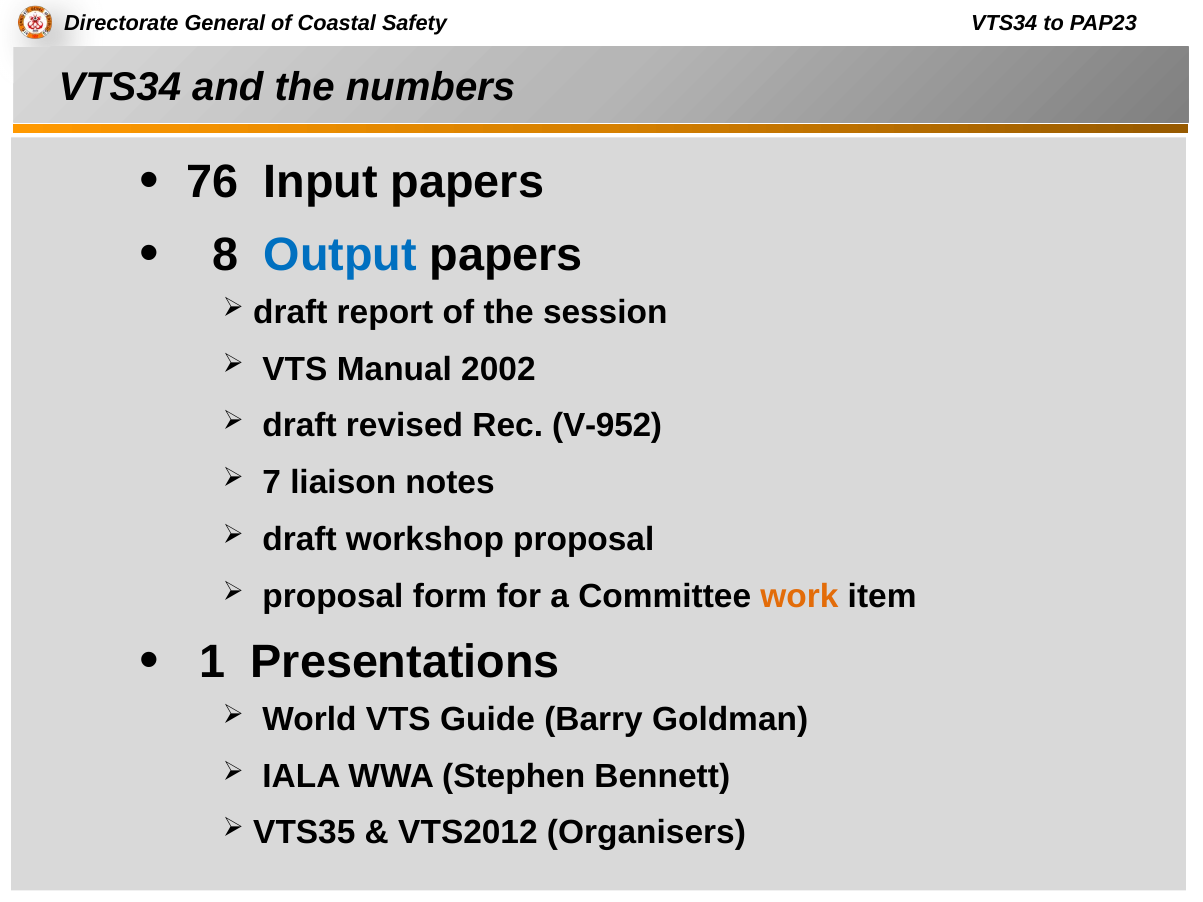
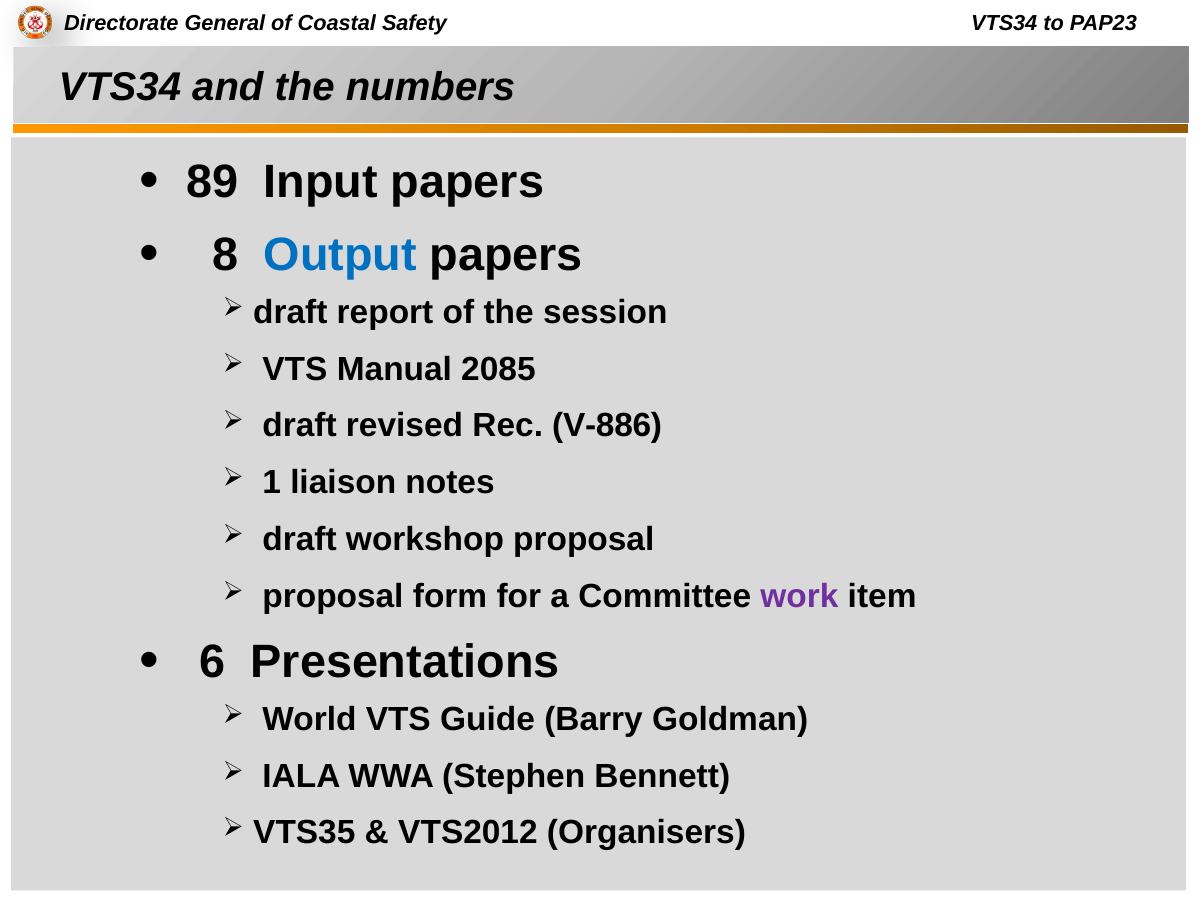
76: 76 -> 89
2002: 2002 -> 2085
V-952: V-952 -> V-886
7: 7 -> 1
work colour: orange -> purple
1: 1 -> 6
